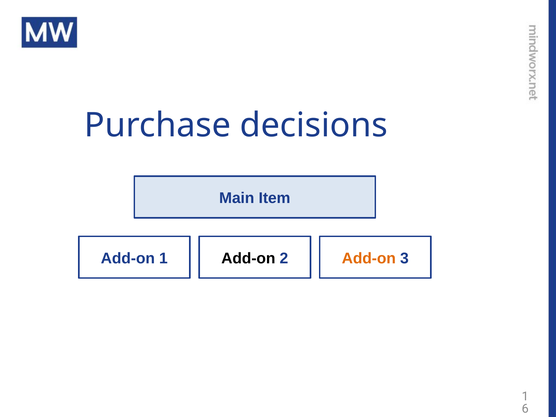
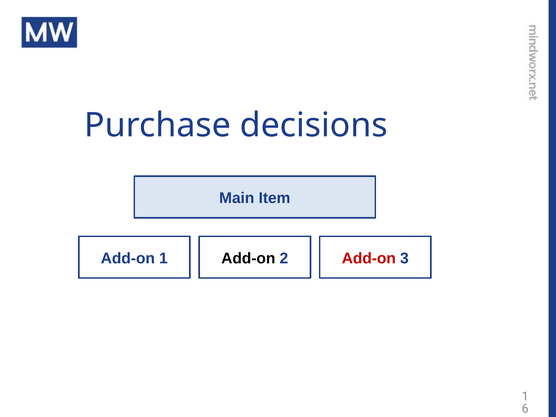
Add-on at (369, 258) colour: orange -> red
